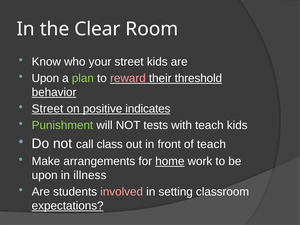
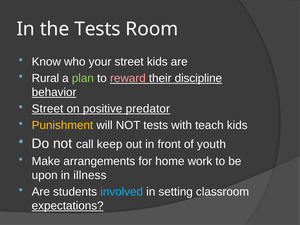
the Clear: Clear -> Tests
Upon at (45, 78): Upon -> Rural
threshold: threshold -> discipline
indicates: indicates -> predator
Punishment colour: light green -> yellow
class: class -> keep
of teach: teach -> youth
home underline: present -> none
involved colour: pink -> light blue
